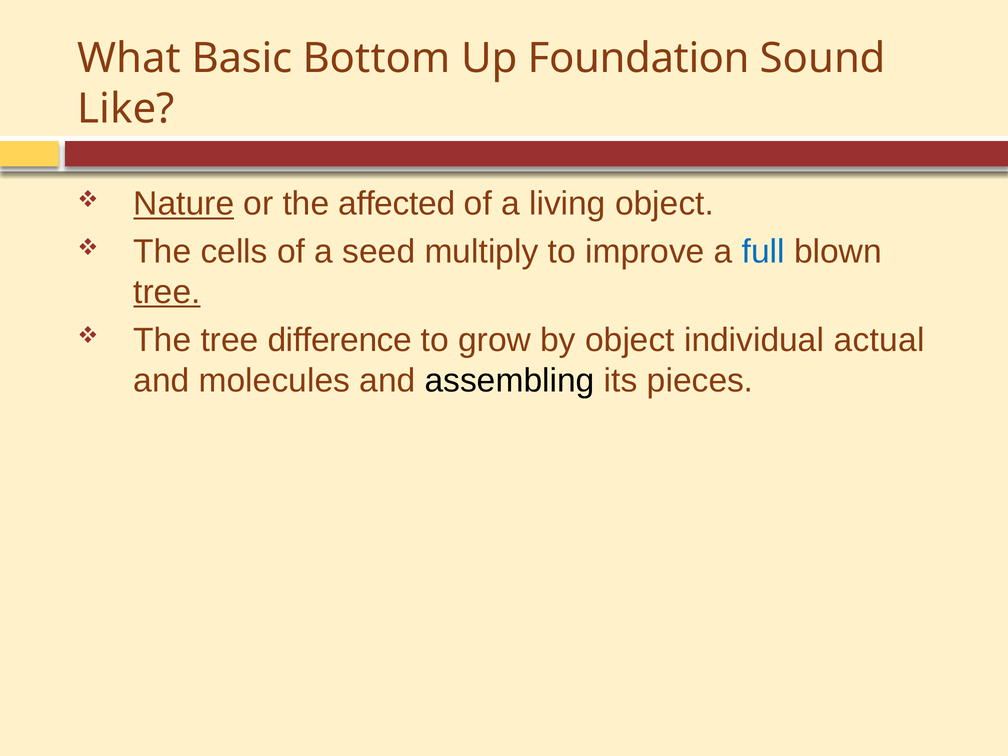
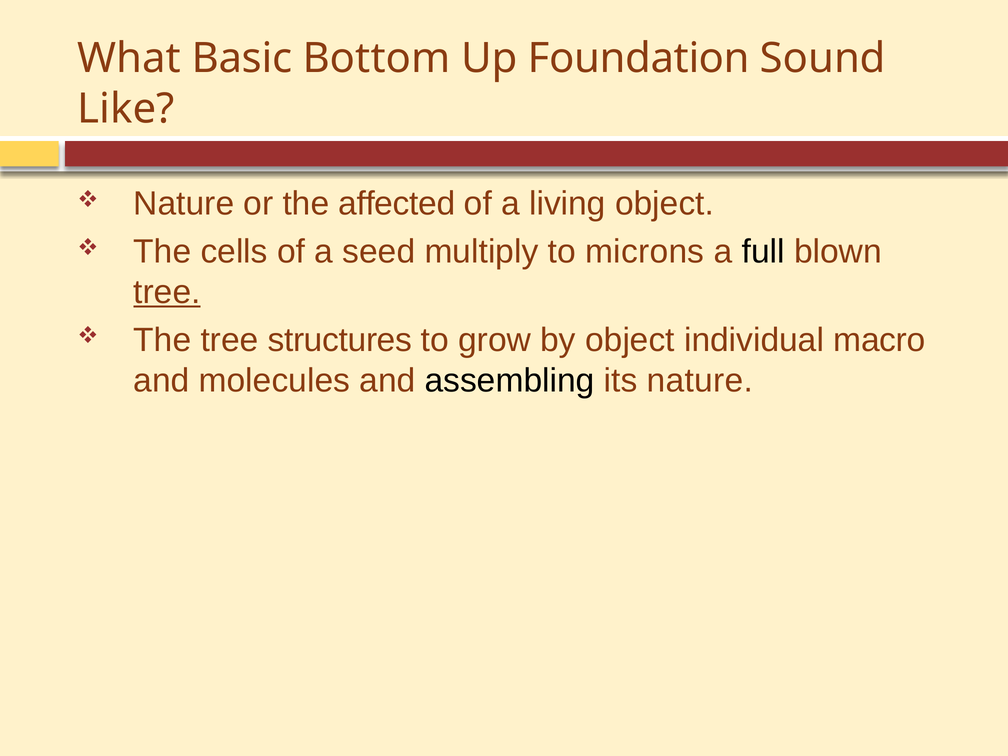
Nature at (184, 204) underline: present -> none
improve: improve -> microns
full colour: blue -> black
difference: difference -> structures
actual: actual -> macro
its pieces: pieces -> nature
